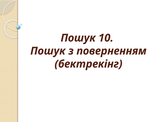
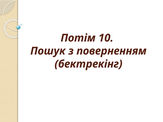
Пошук at (78, 38): Пошук -> Потім
